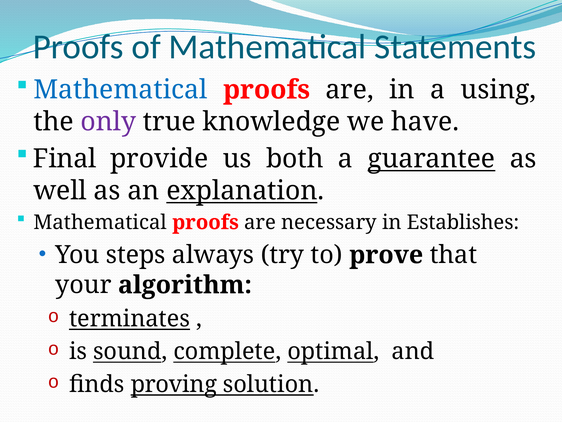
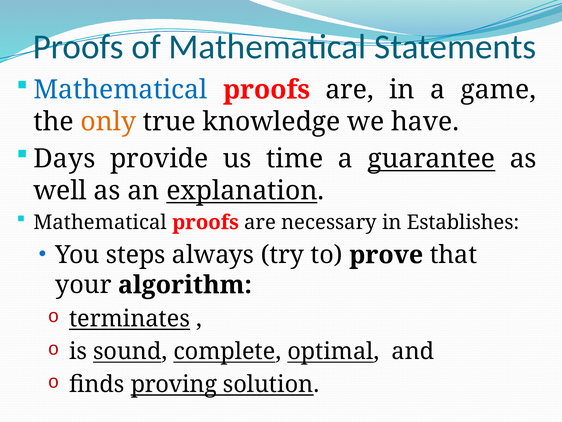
using: using -> game
only colour: purple -> orange
Final: Final -> Days
both: both -> time
